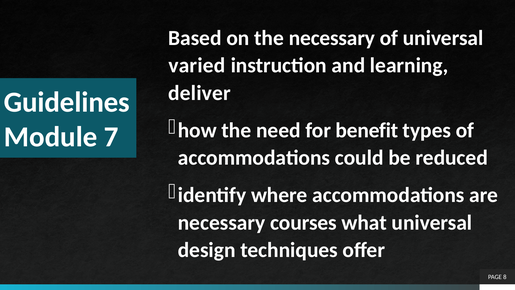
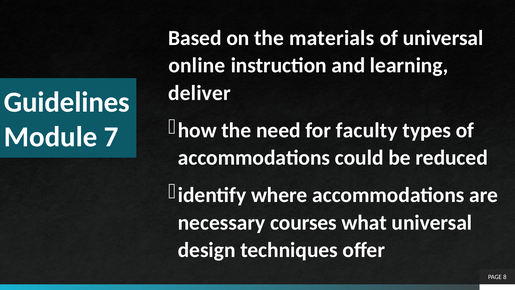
the necessary: necessary -> materials
varied: varied -> online
benefit: benefit -> faculty
